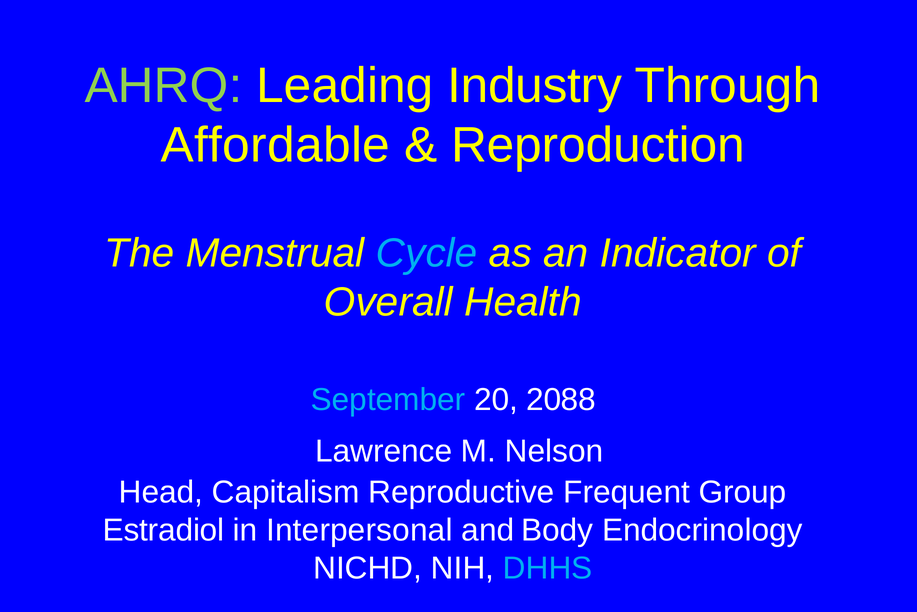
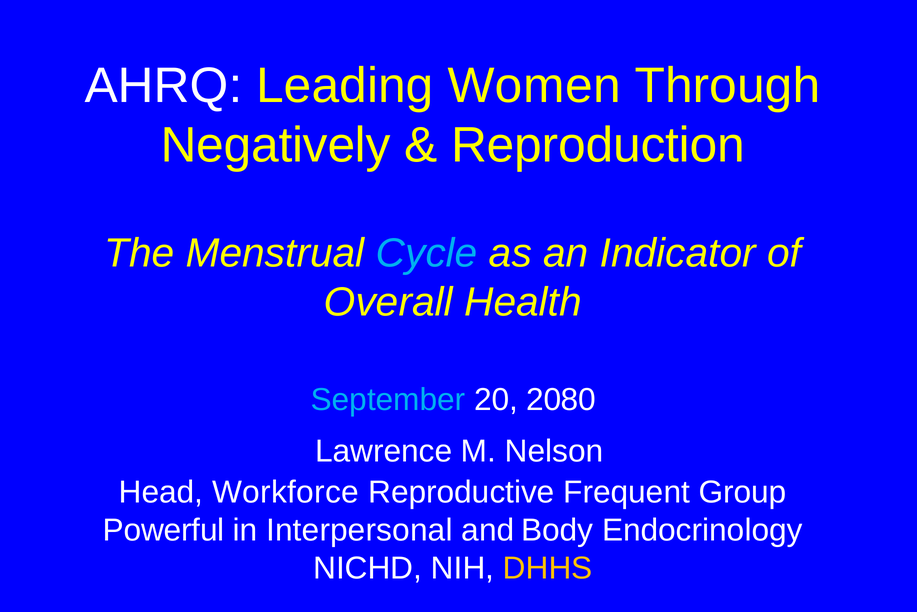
AHRQ colour: light green -> white
Industry: Industry -> Women
Affordable: Affordable -> Negatively
2088: 2088 -> 2080
Capitalism: Capitalism -> Workforce
Estradiol: Estradiol -> Powerful
DHHS colour: light blue -> yellow
